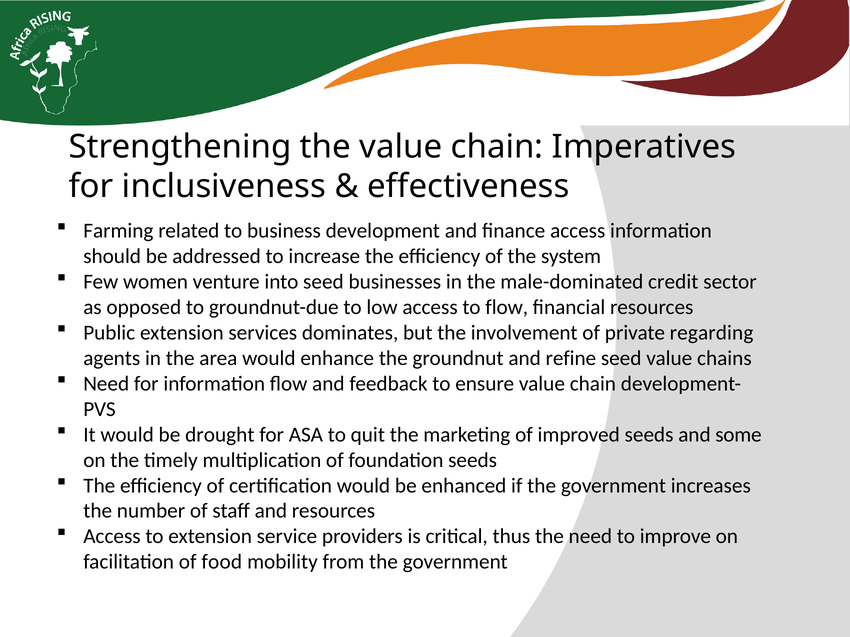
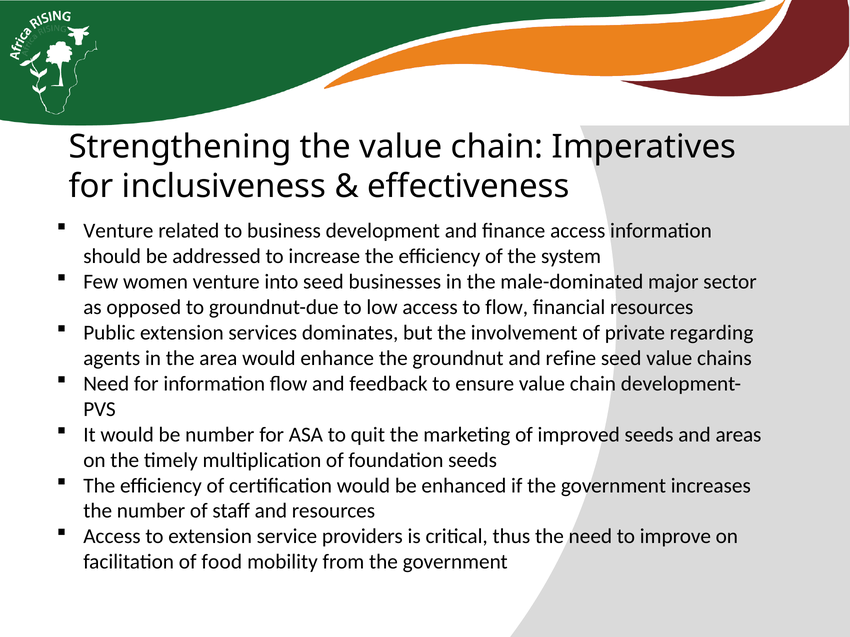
Farming at (118, 231): Farming -> Venture
credit: credit -> major
be drought: drought -> number
some: some -> areas
